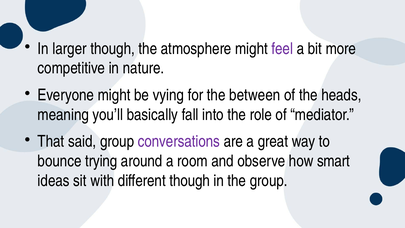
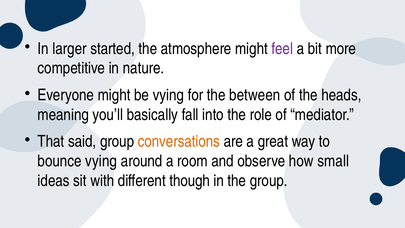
larger though: though -> started
conversations colour: purple -> orange
bounce trying: trying -> vying
smart: smart -> small
